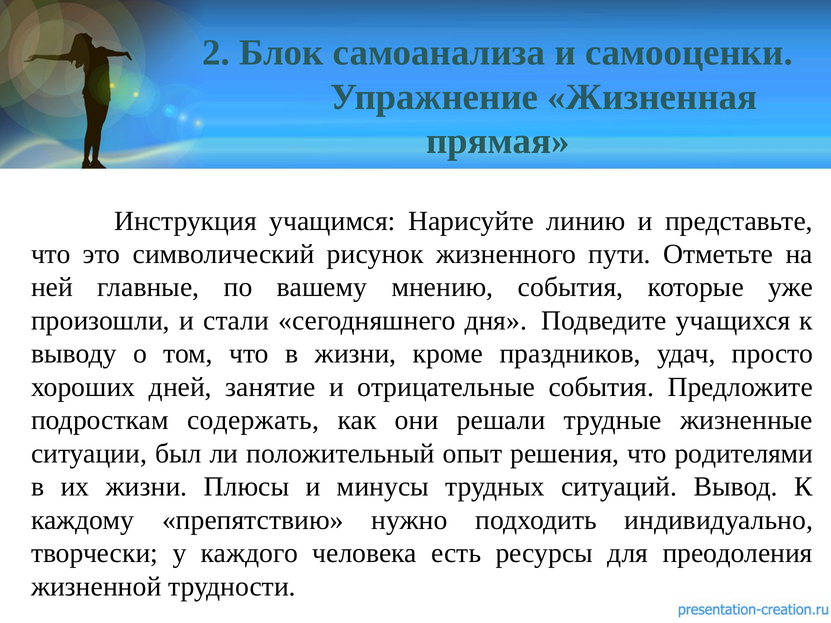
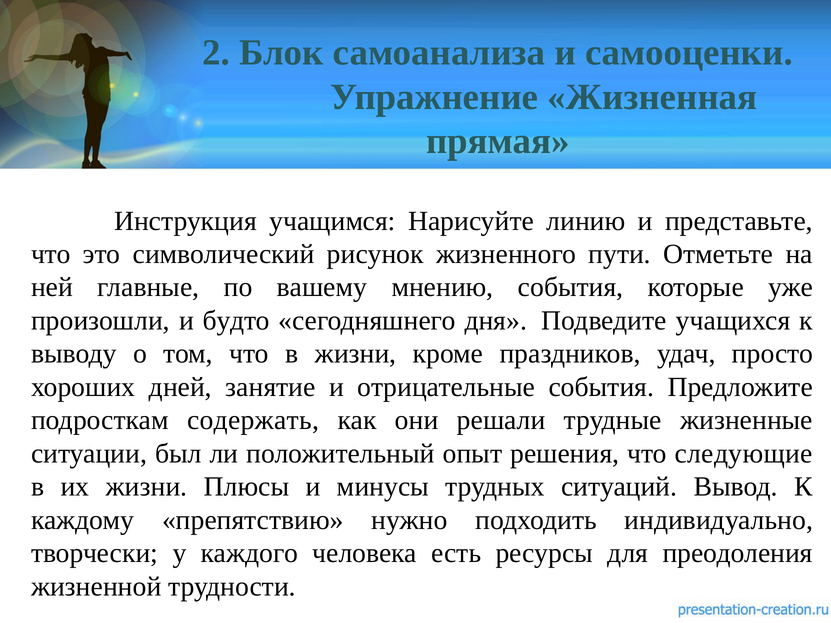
стали: стали -> будто
родителями: родителями -> следующие
